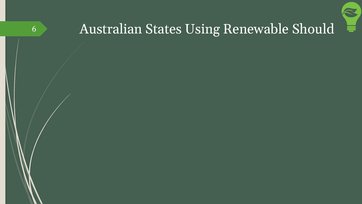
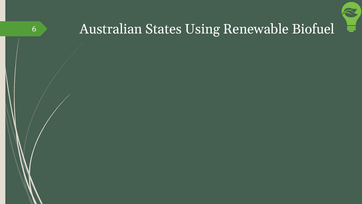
Should: Should -> Biofuel
